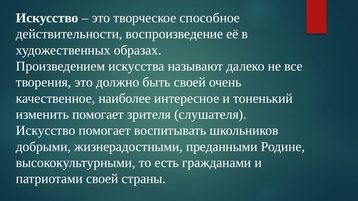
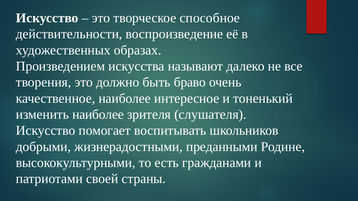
быть своей: своей -> браво
изменить помогает: помогает -> наиболее
